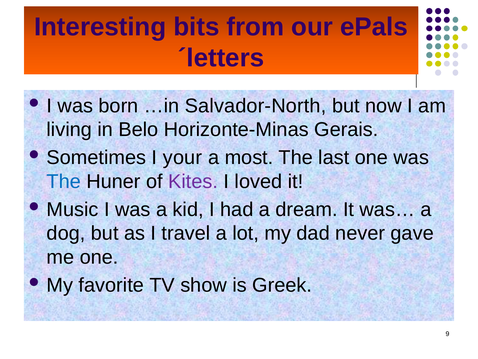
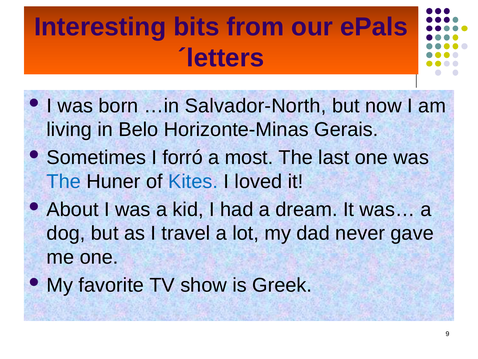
your: your -> forró
Kites colour: purple -> blue
Music: Music -> About
